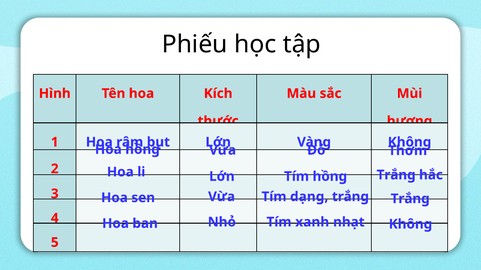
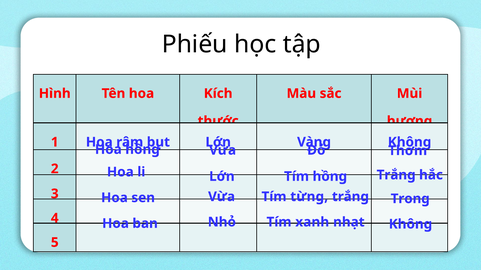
dạng: dạng -> từng
trắng Trắng: Trắng -> Trong
